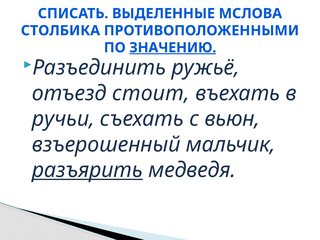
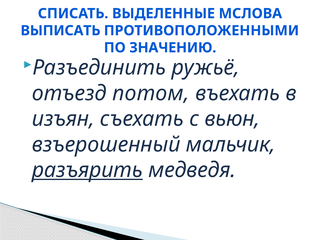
СТОЛБИКА: СТОЛБИКА -> ВЫПИСАТЬ
ЗНАЧЕНИЮ underline: present -> none
стоит: стоит -> потом
ручьи: ручьи -> изъян
